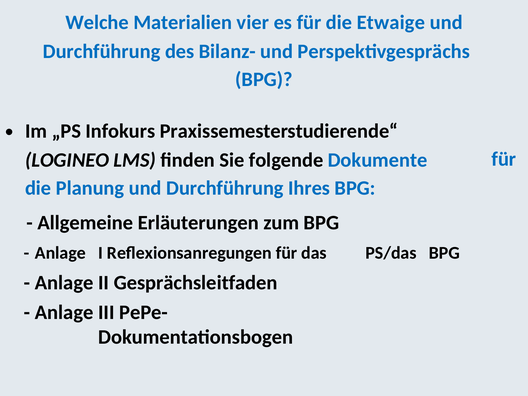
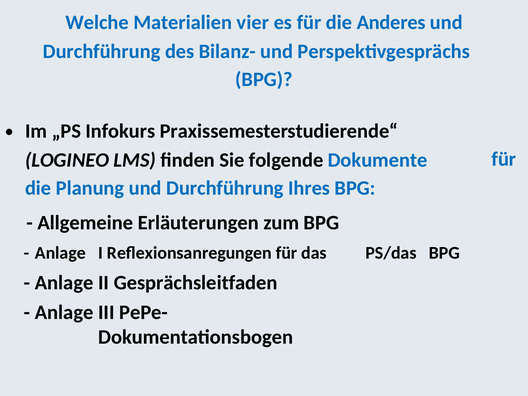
Etwaige: Etwaige -> Anderes
